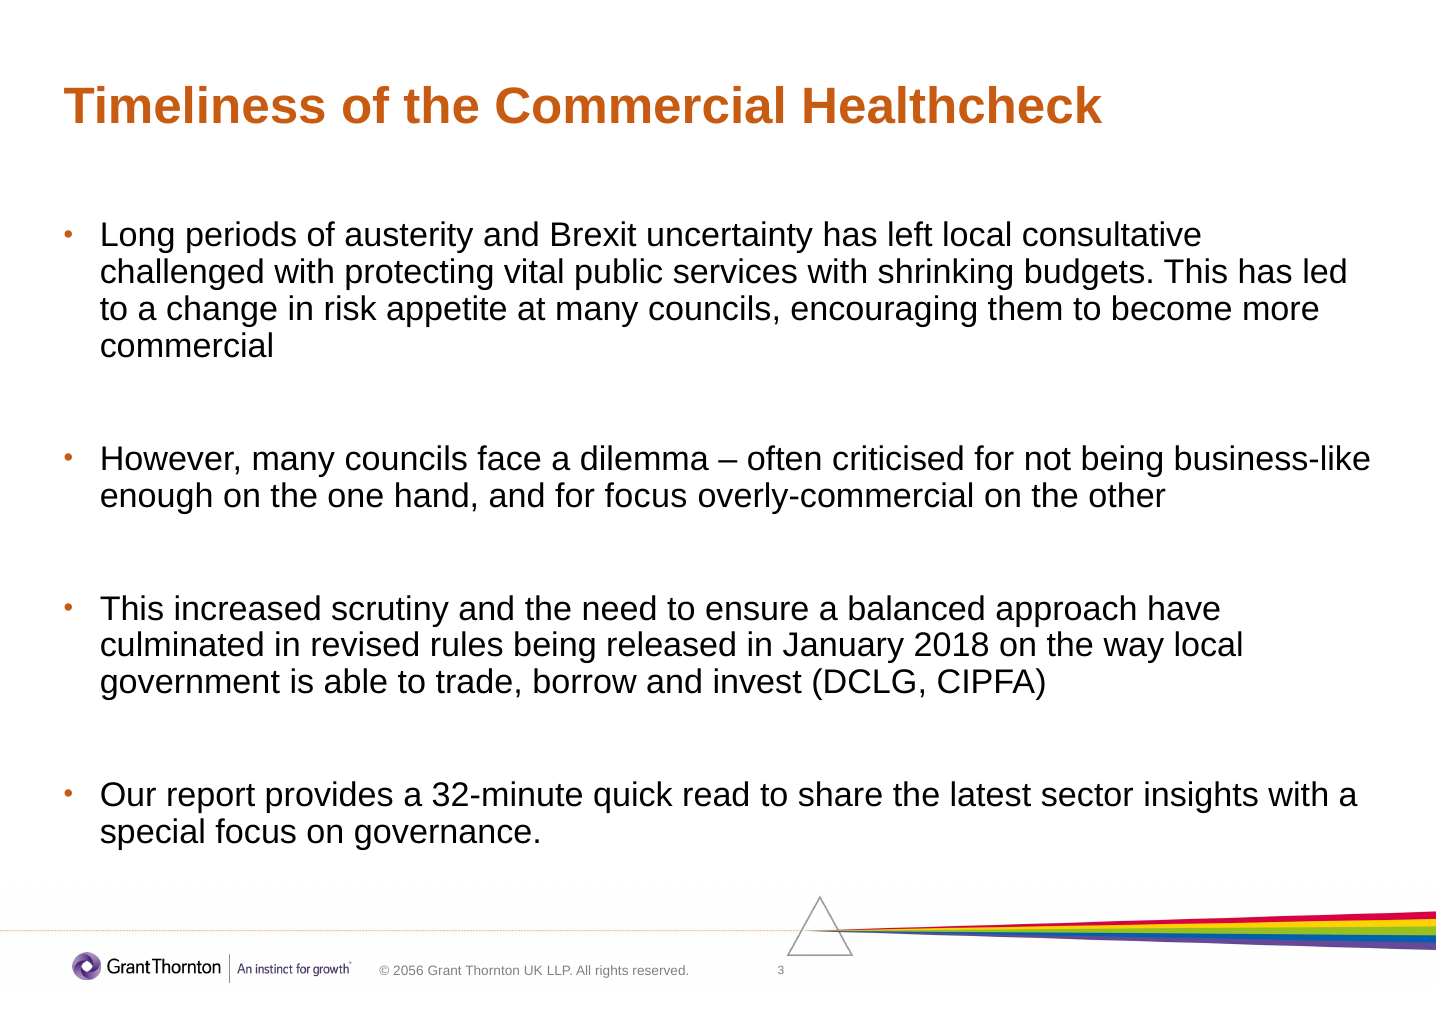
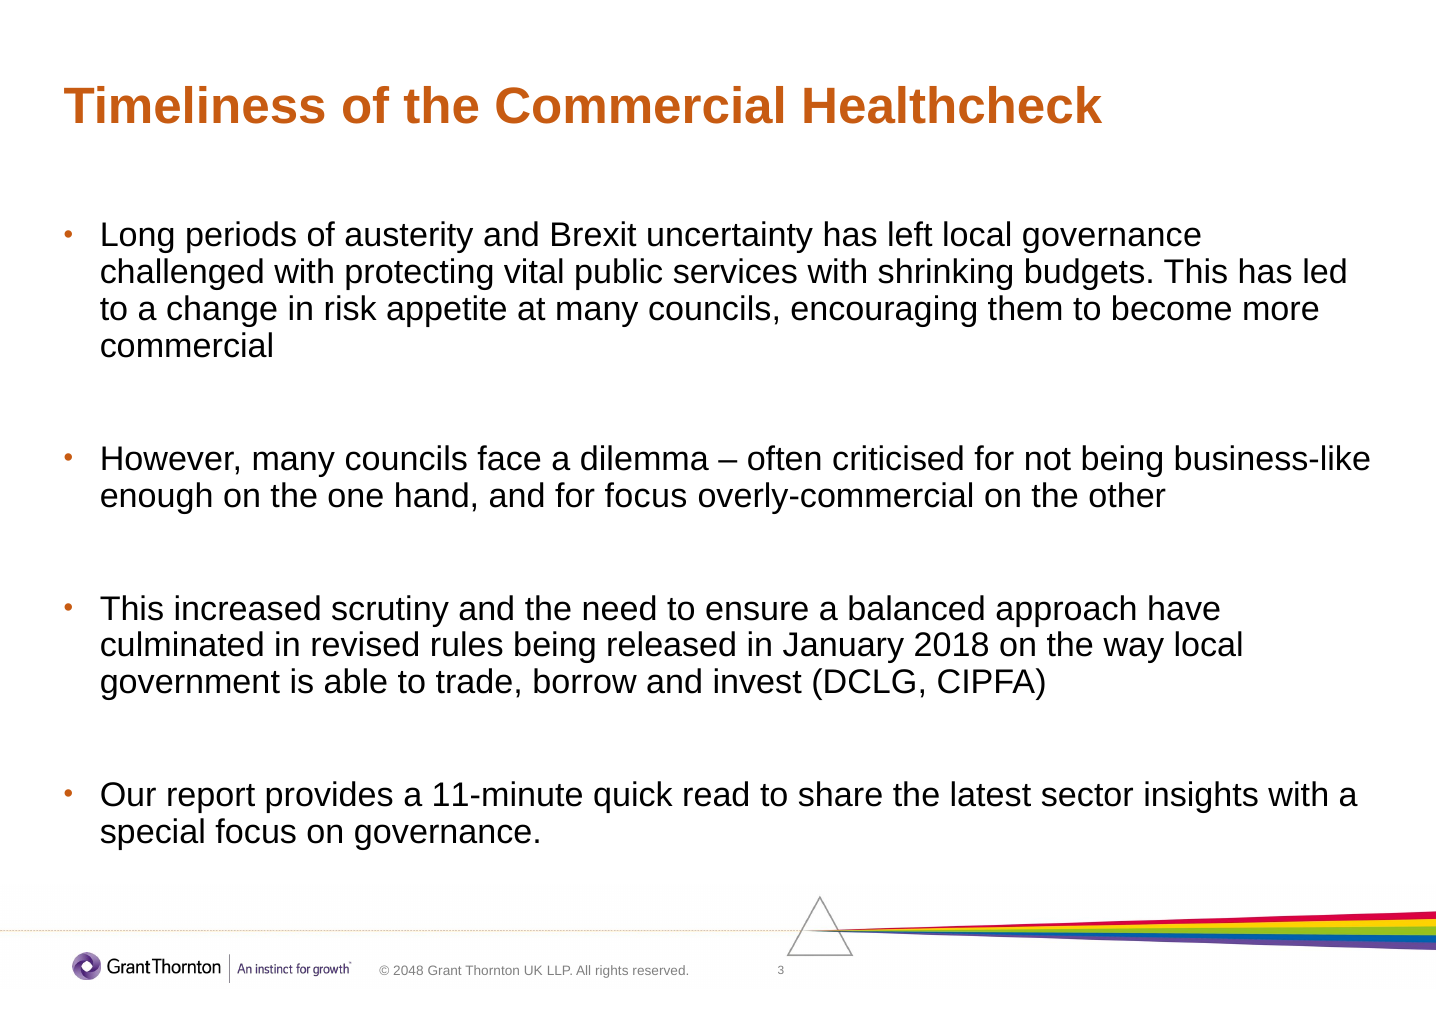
local consultative: consultative -> governance
32-minute: 32-minute -> 11-minute
2056: 2056 -> 2048
